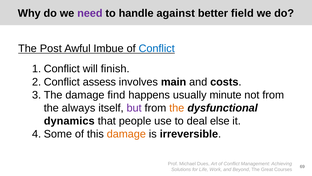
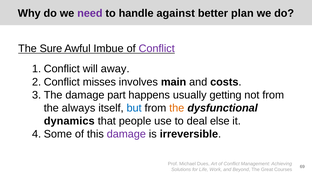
field: field -> plan
Post: Post -> Sure
Conflict at (157, 48) colour: blue -> purple
finish: finish -> away
assess: assess -> misses
find: find -> part
minute: minute -> getting
but colour: purple -> blue
damage at (126, 134) colour: orange -> purple
